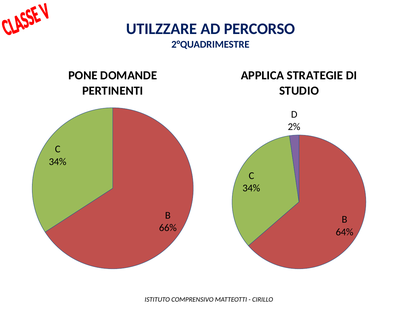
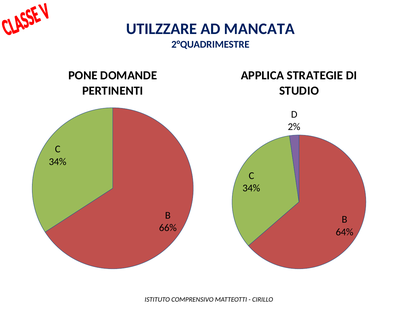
PERCORSO: PERCORSO -> MANCATA
